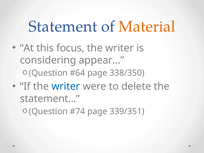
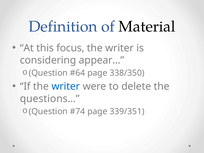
Statement: Statement -> Definition
Material colour: orange -> black
statement…: statement… -> questions…
